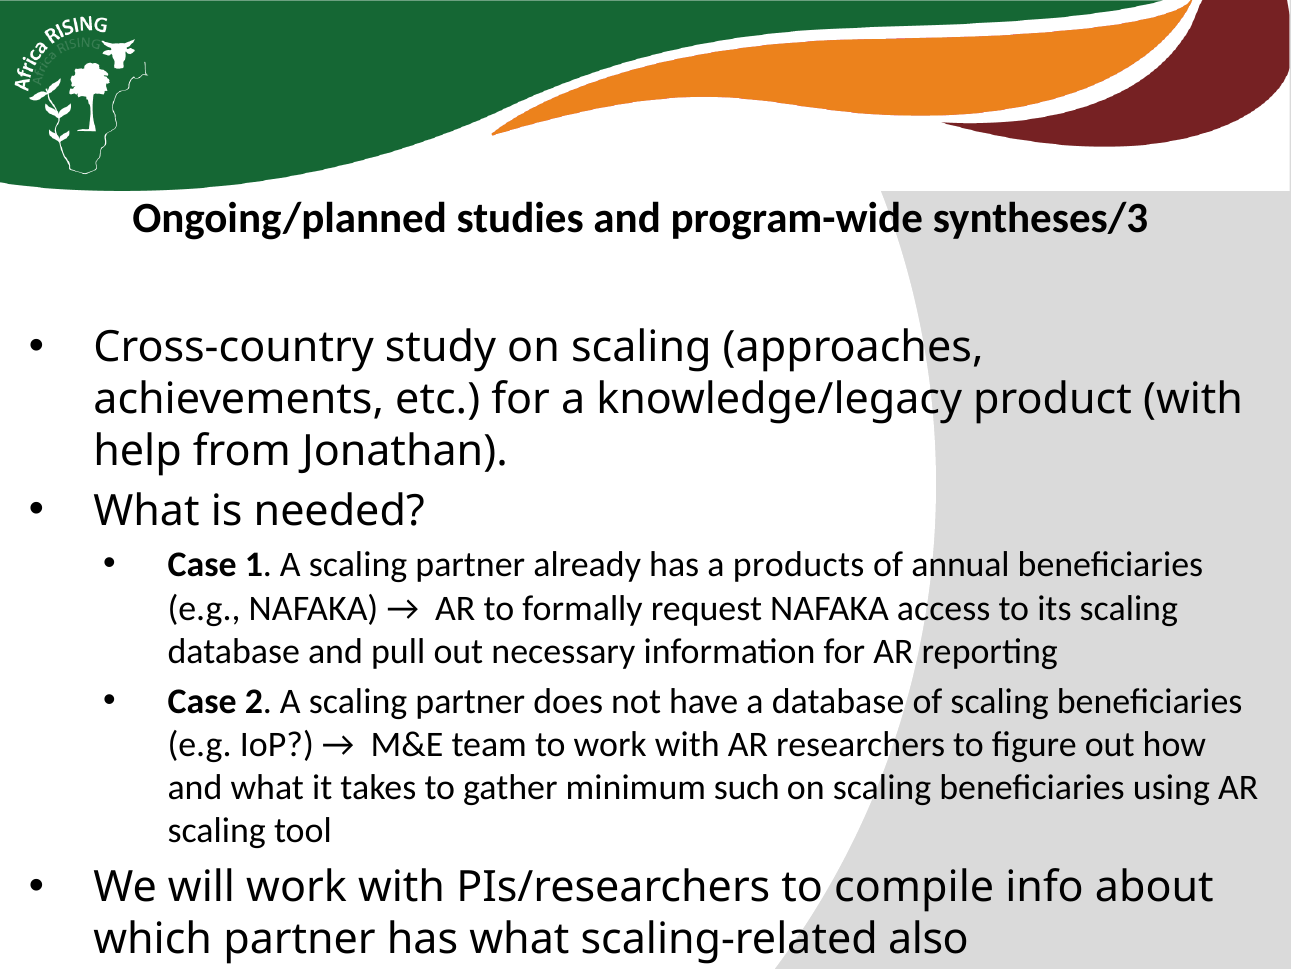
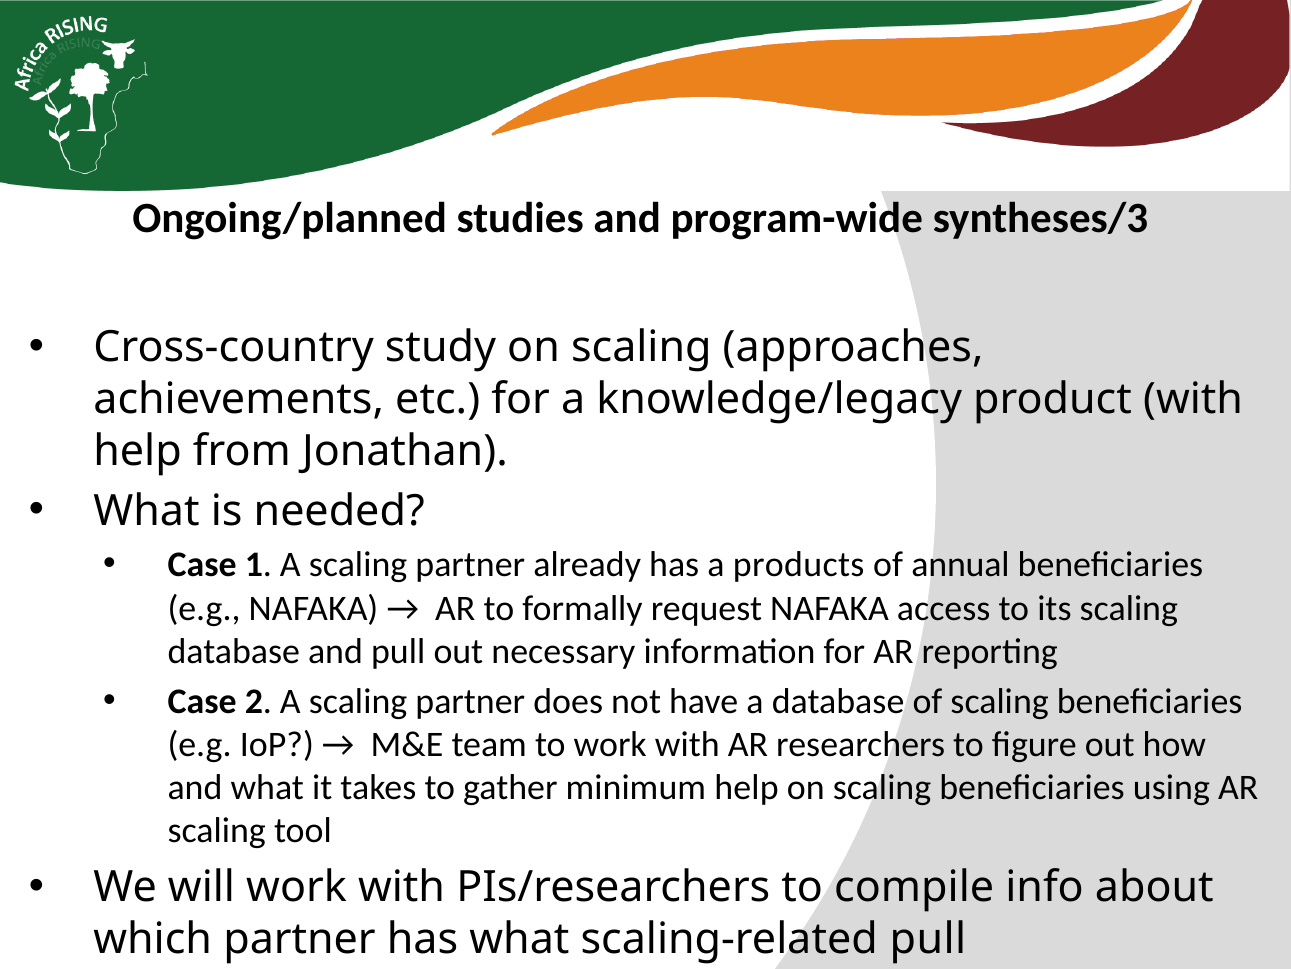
minimum such: such -> help
scaling-related also: also -> pull
